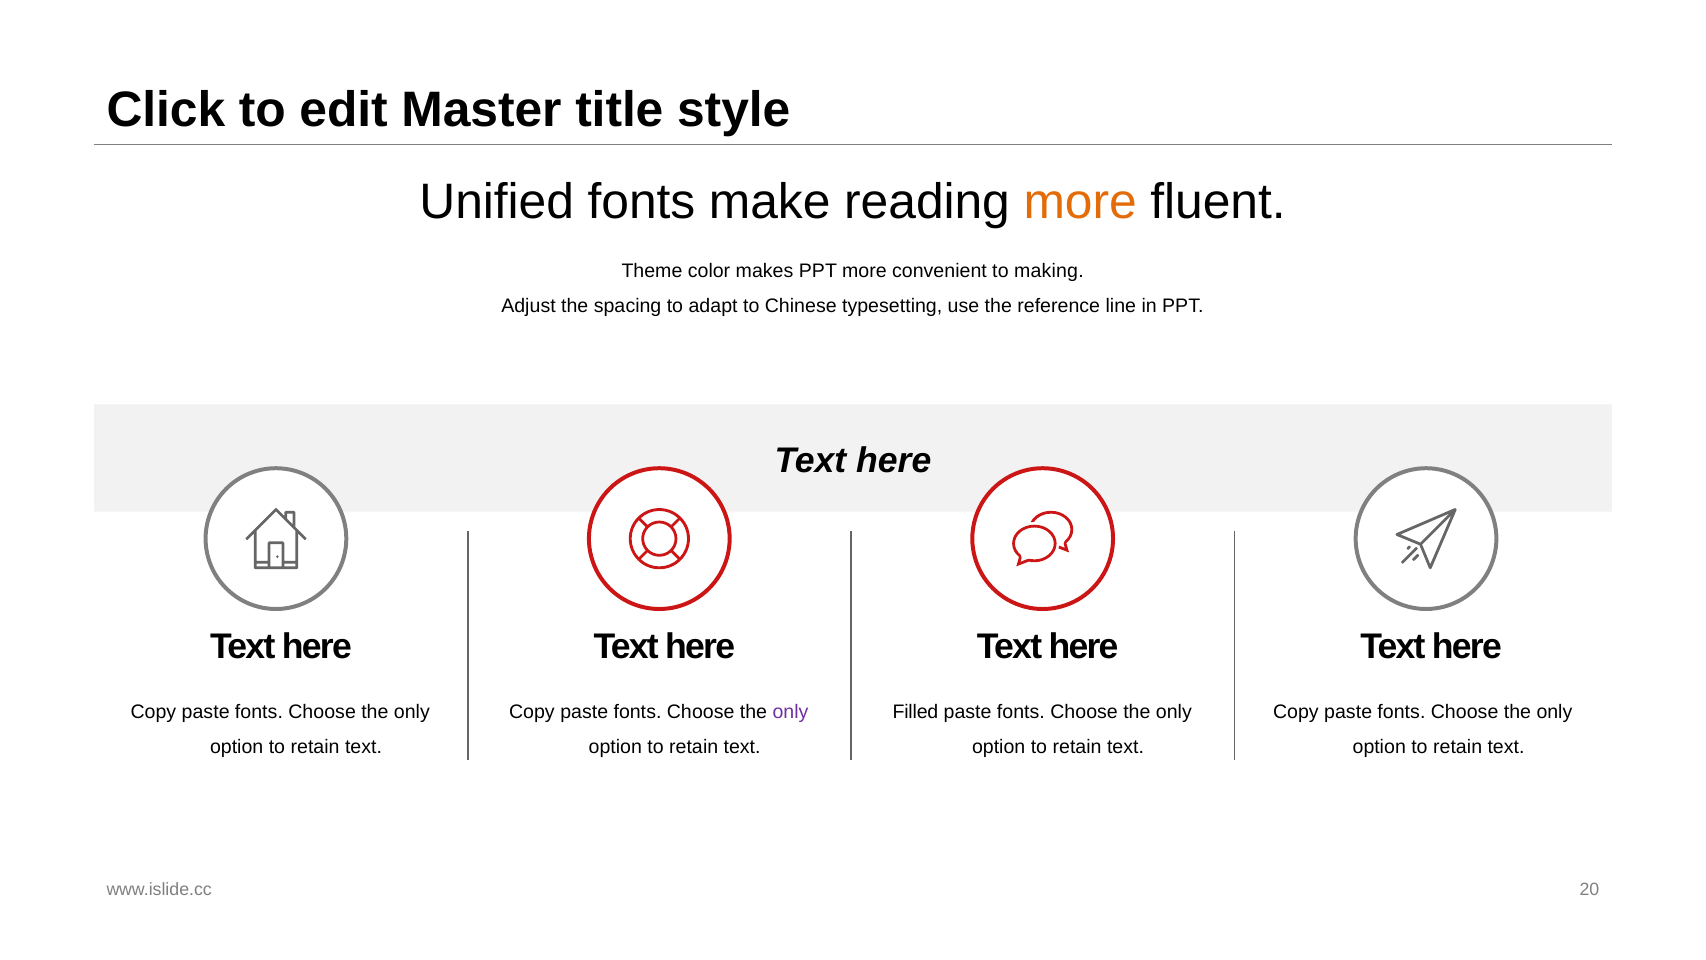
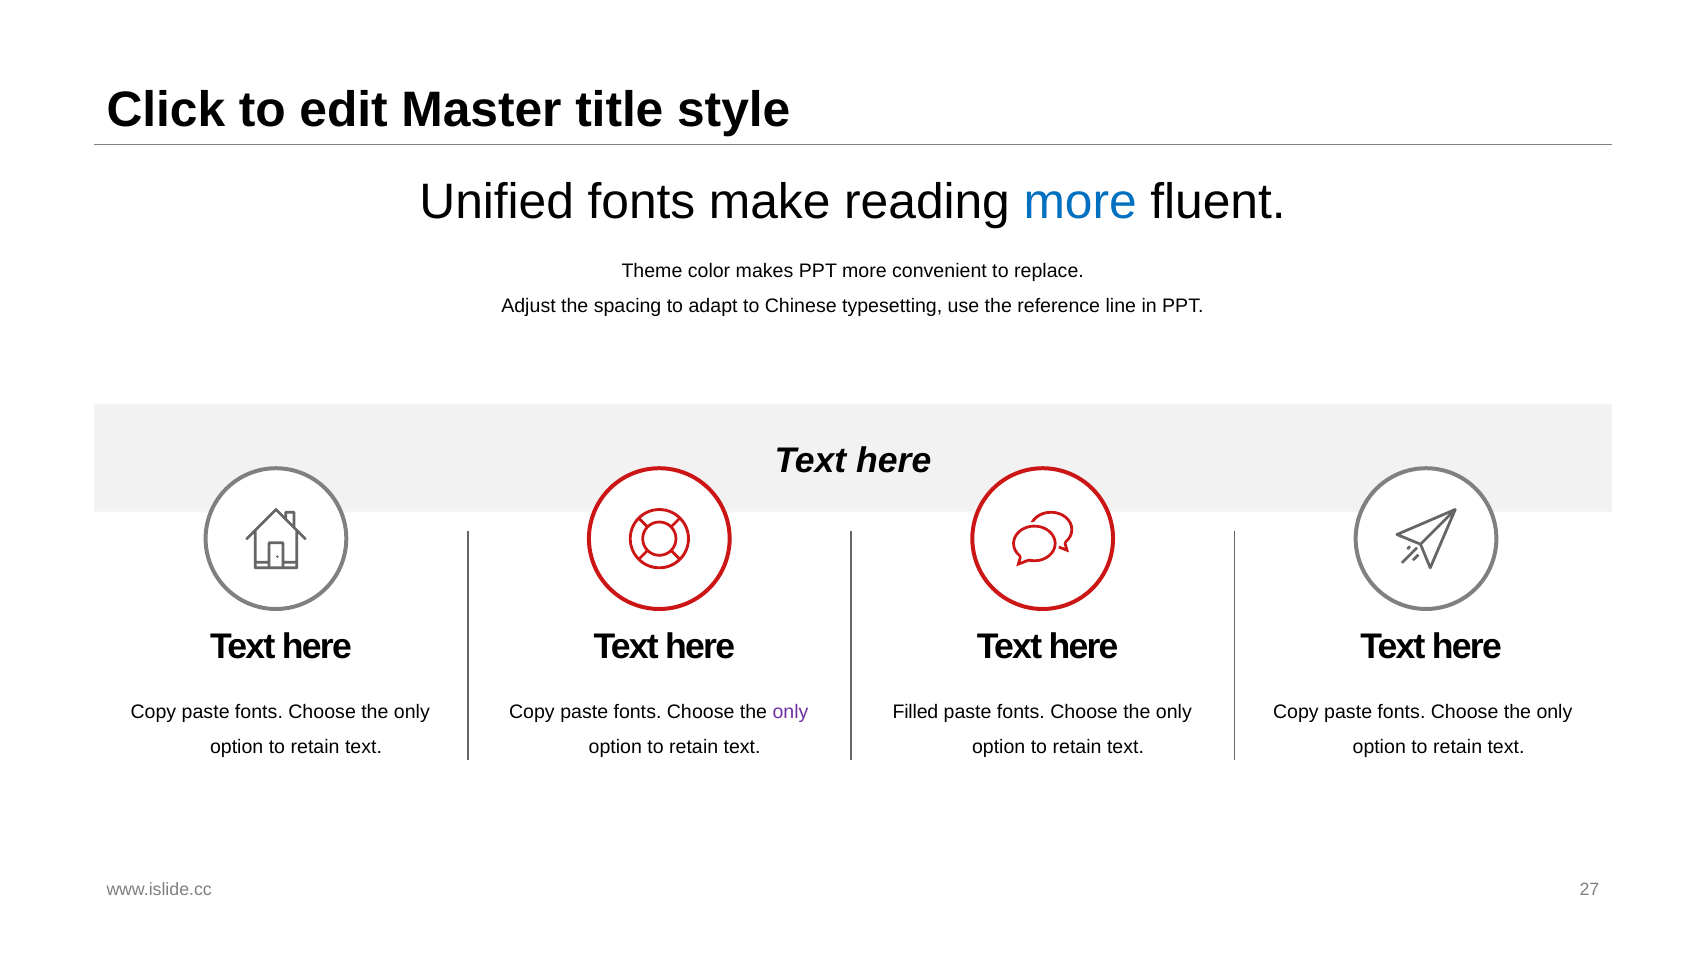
more at (1080, 202) colour: orange -> blue
making: making -> replace
20: 20 -> 27
